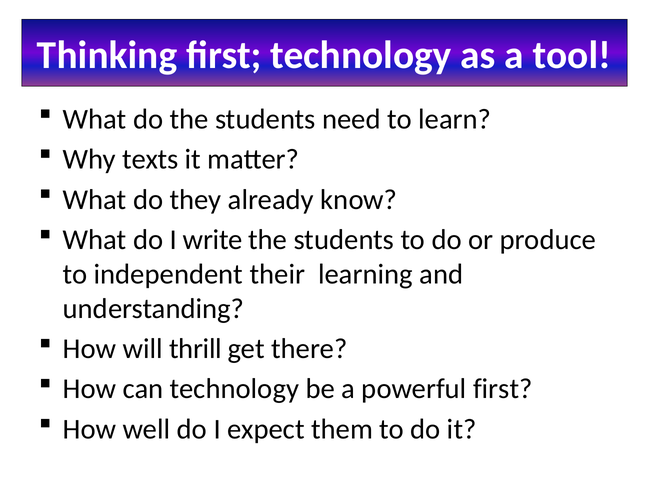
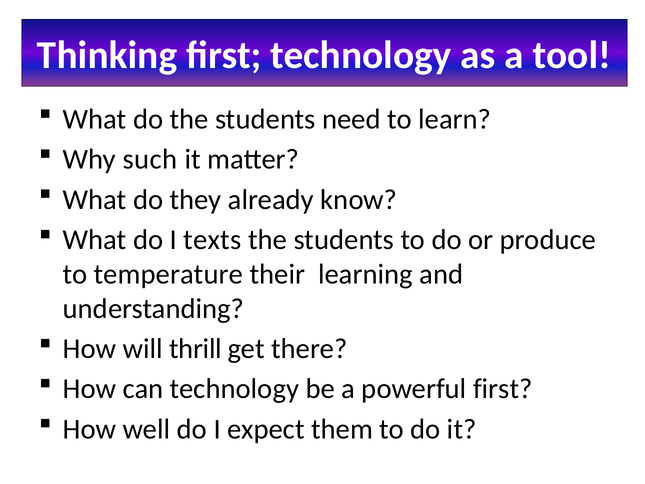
texts: texts -> such
write: write -> texts
independent: independent -> temperature
